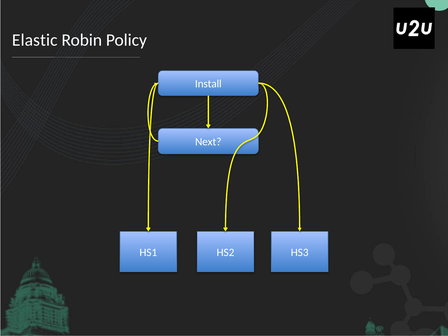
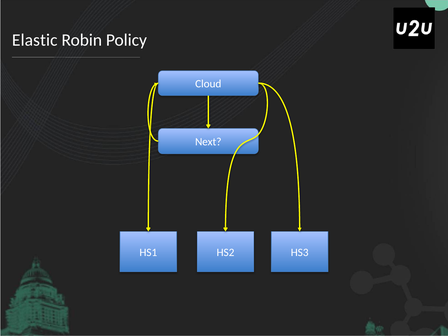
Install: Install -> Cloud
